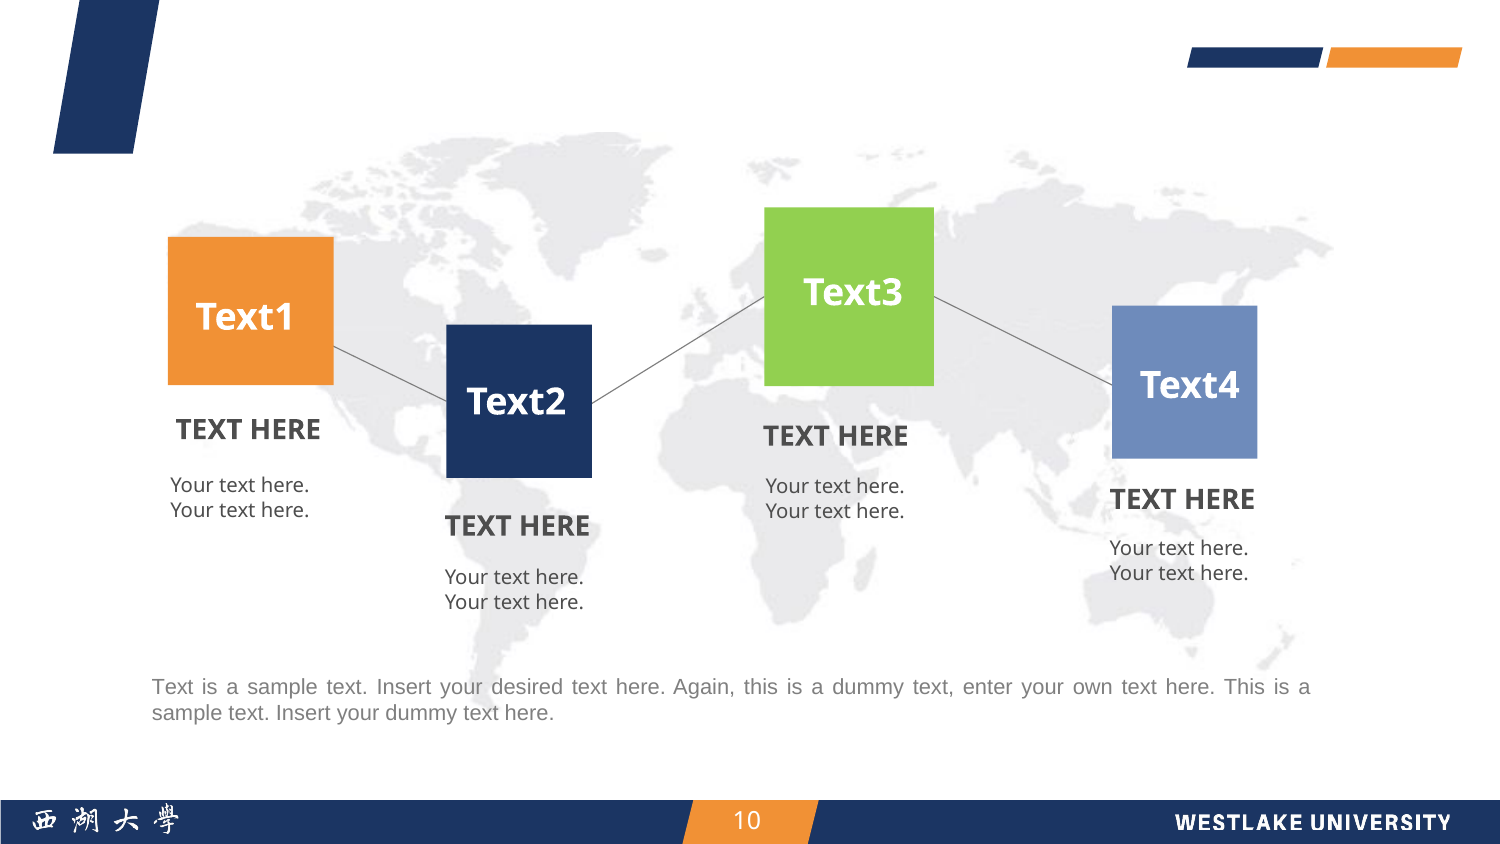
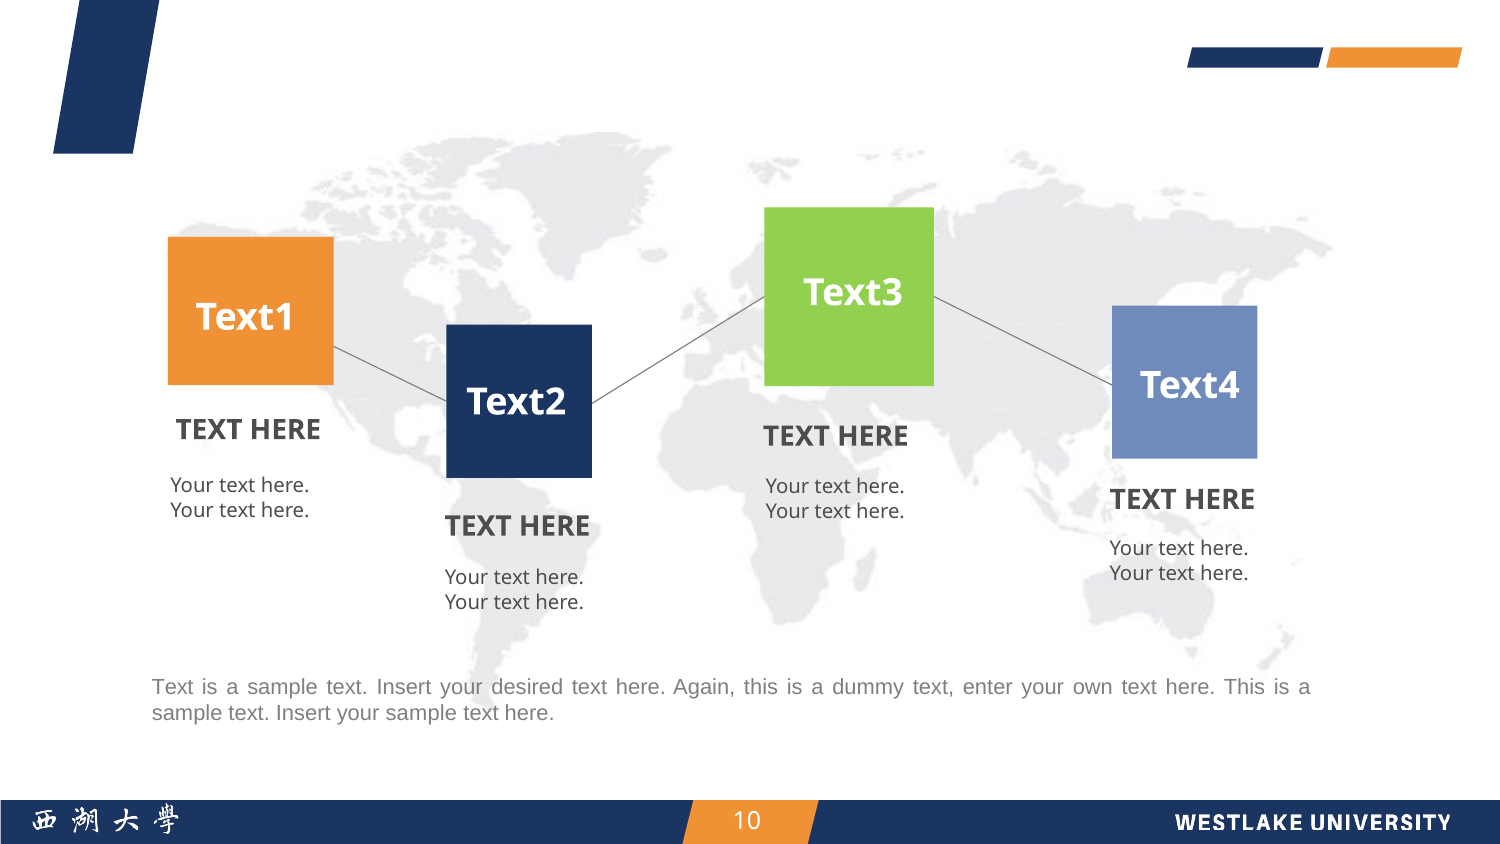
your dummy: dummy -> sample
